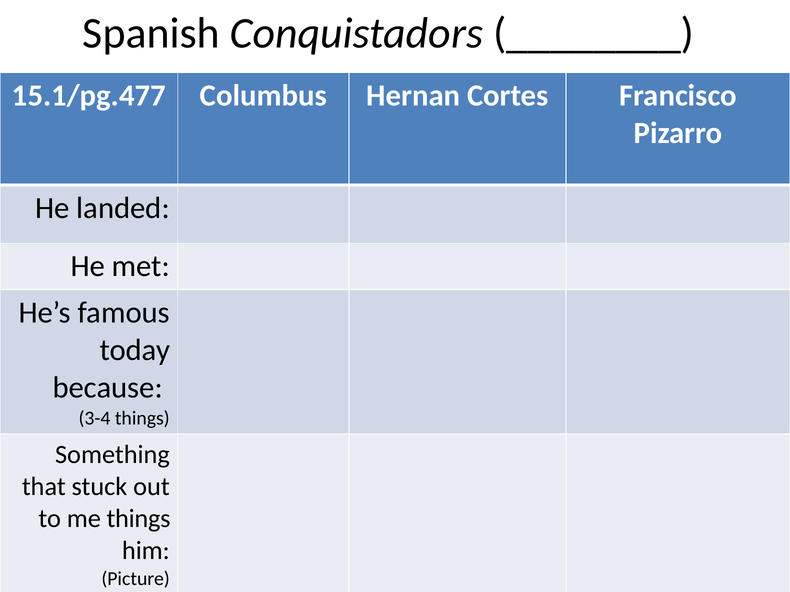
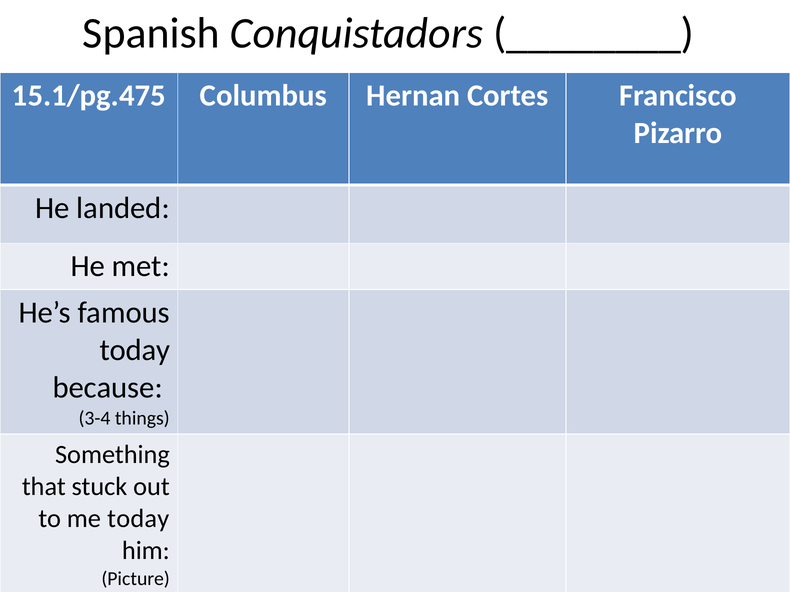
15.1/pg.477: 15.1/pg.477 -> 15.1/pg.475
me things: things -> today
